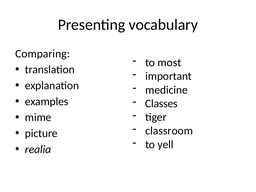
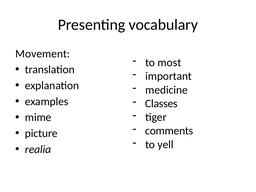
Comparing: Comparing -> Movement
classroom: classroom -> comments
